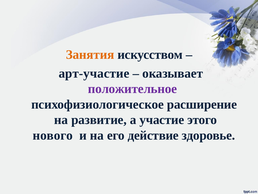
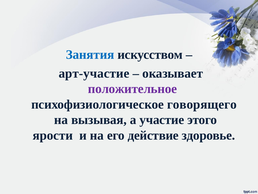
Занятия colour: orange -> blue
расширение: расширение -> говорящего
развитие: развитие -> вызывая
нового: нового -> ярости
